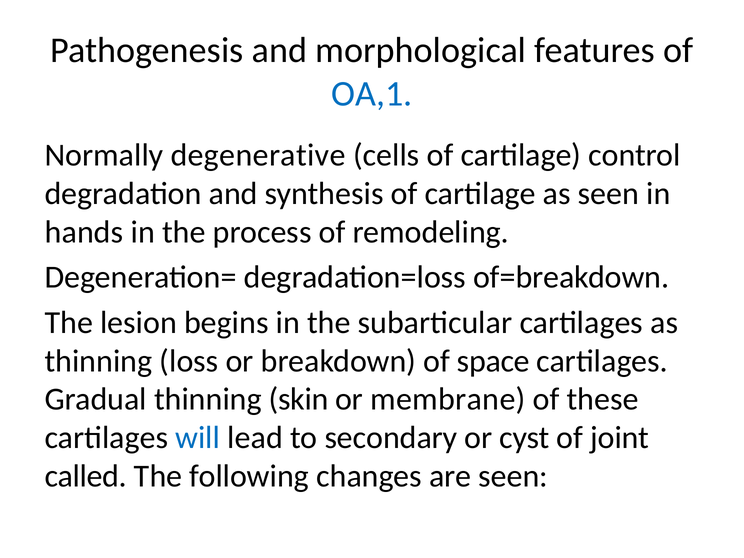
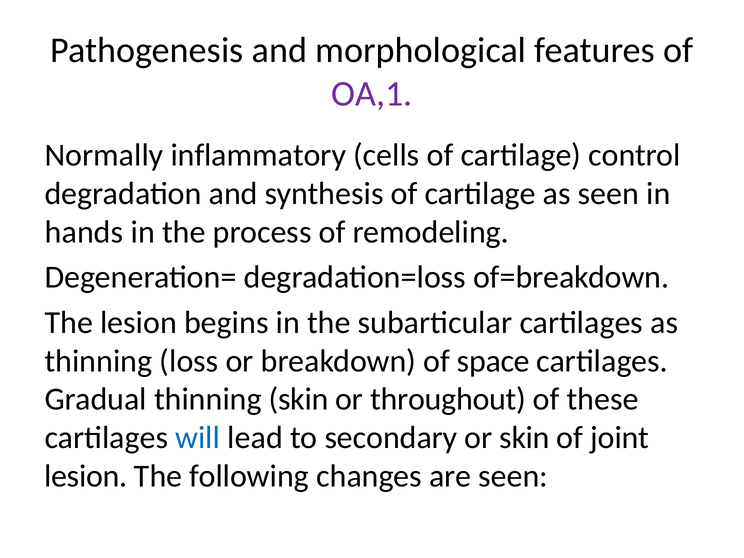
OA,1 colour: blue -> purple
degenerative: degenerative -> inflammatory
membrane: membrane -> throughout
or cyst: cyst -> skin
called at (86, 476): called -> lesion
